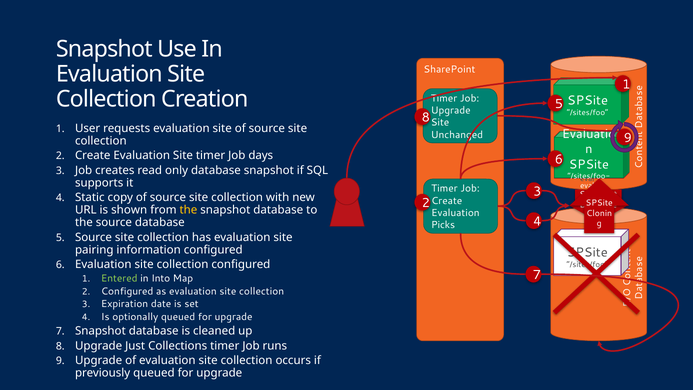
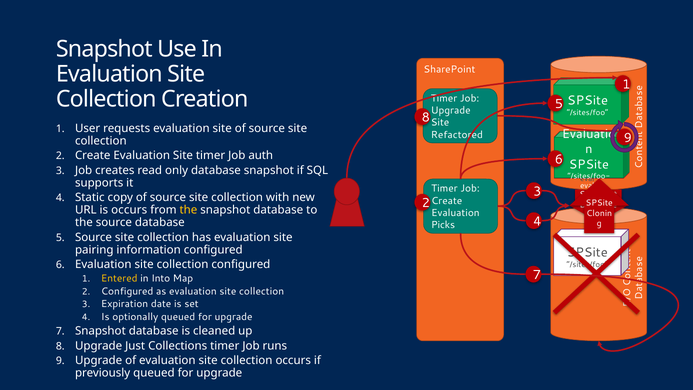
Unchanged: Unchanged -> Refactored
days: days -> auth
is shown: shown -> occurs
Entered colour: light green -> yellow
